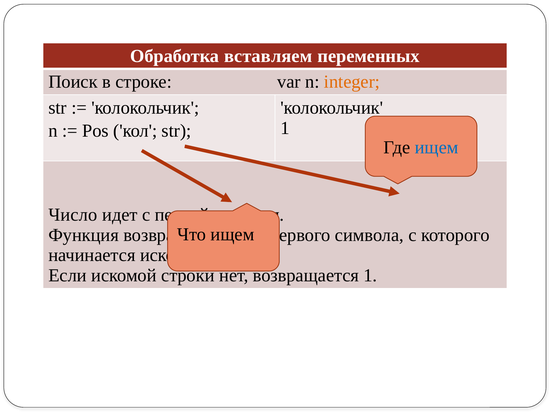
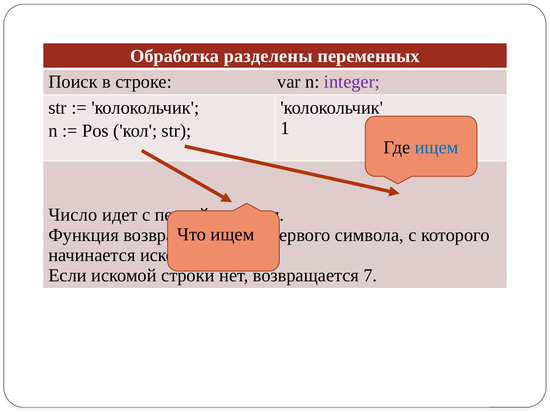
вставляем: вставляем -> разделены
integer colour: orange -> purple
возвращается 1: 1 -> 7
